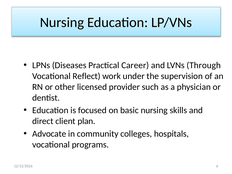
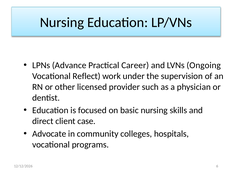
Diseases: Diseases -> Advance
Through: Through -> Ongoing
plan: plan -> case
